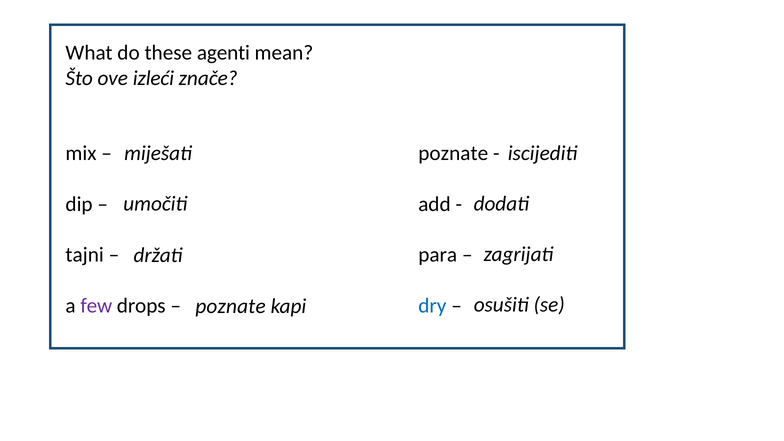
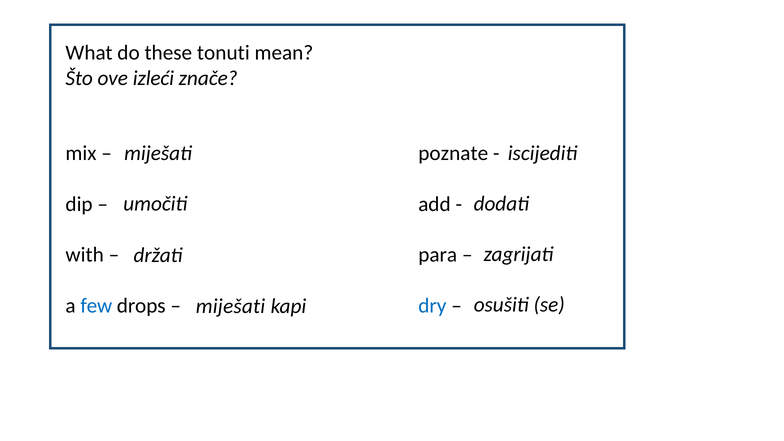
agenti: agenti -> tonuti
tajni: tajni -> with
few colour: purple -> blue
poznate at (231, 306): poznate -> miješati
